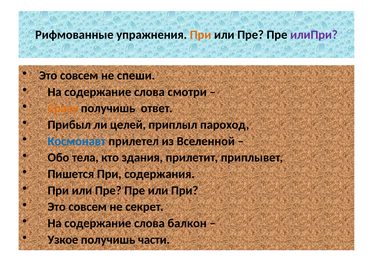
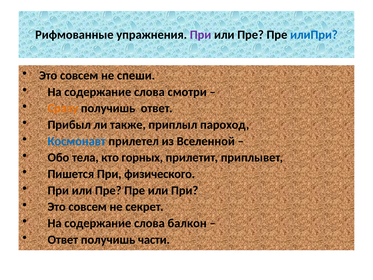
При at (201, 35) colour: orange -> purple
илиПри colour: purple -> blue
целей: целей -> также
здания: здания -> горных
содержания: содержания -> физического
Узкое at (63, 240): Узкое -> Ответ
